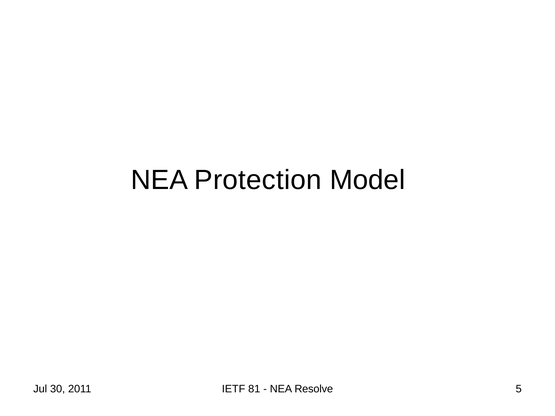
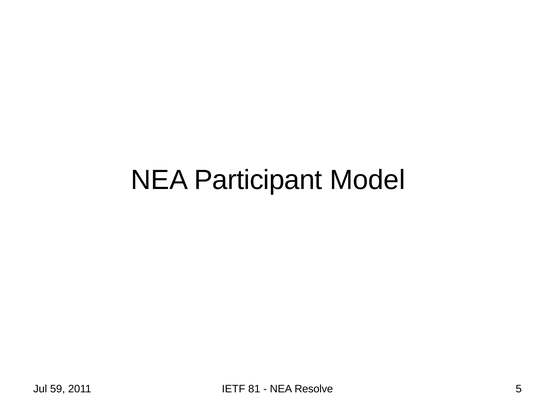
Protection: Protection -> Participant
30: 30 -> 59
